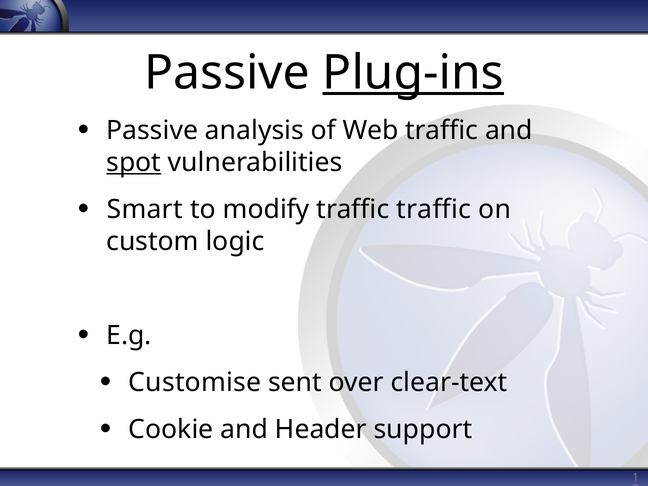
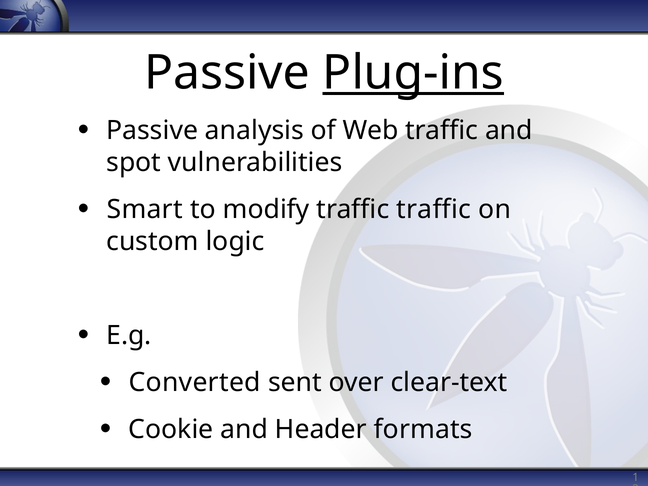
spot underline: present -> none
Customise: Customise -> Converted
support: support -> formats
